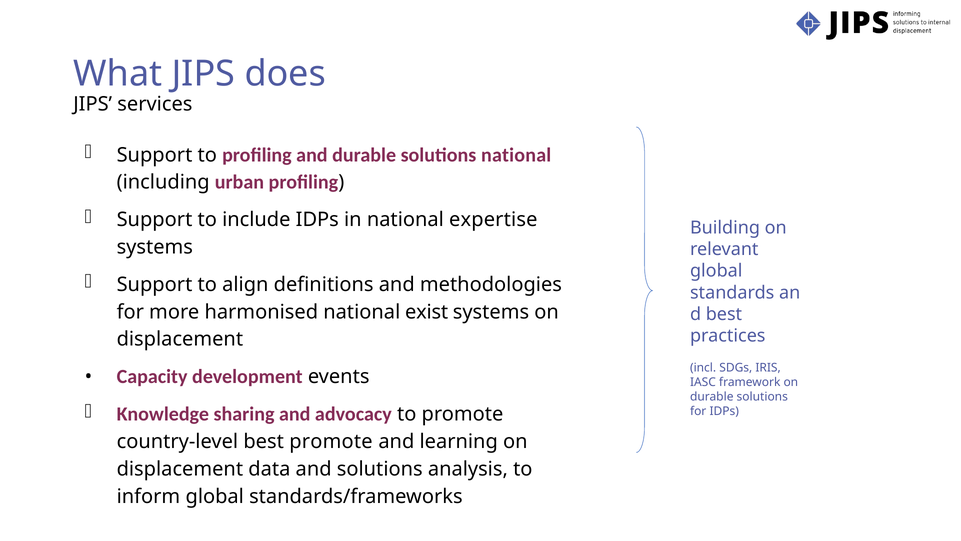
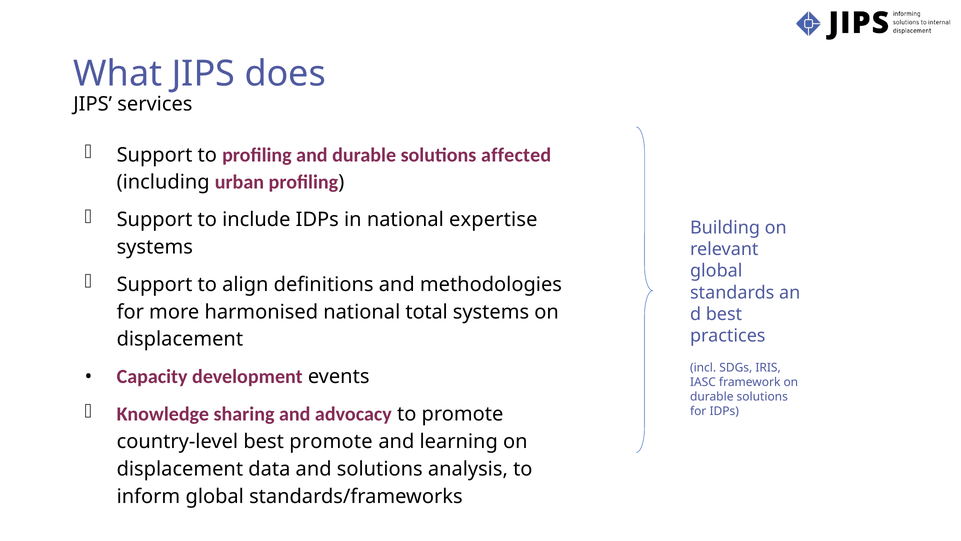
solutions national: national -> affected
exist: exist -> total
